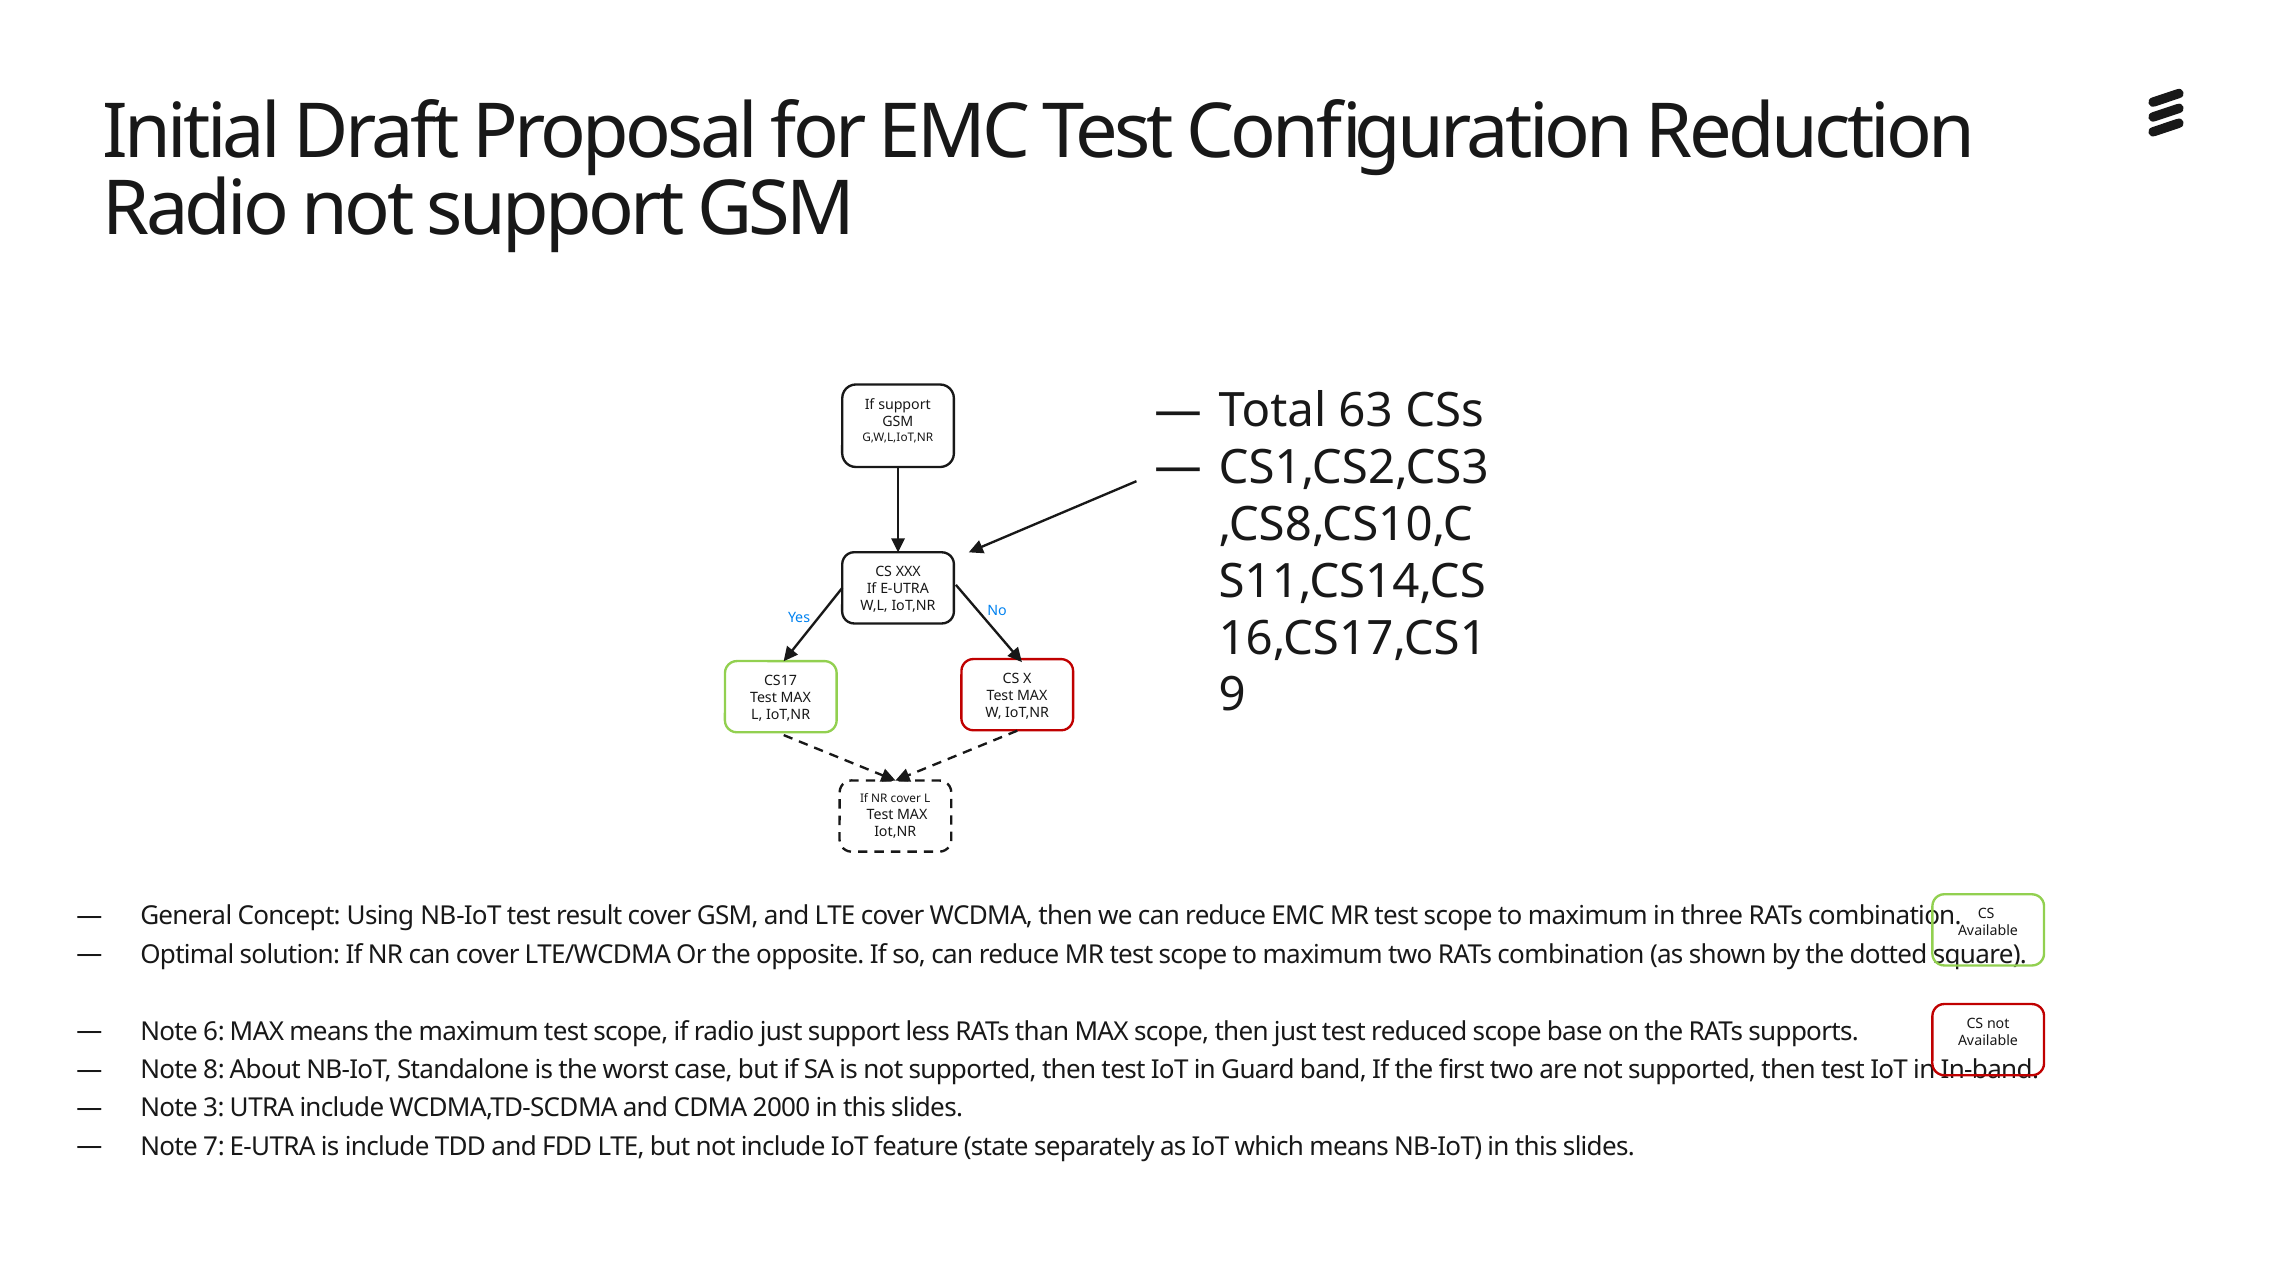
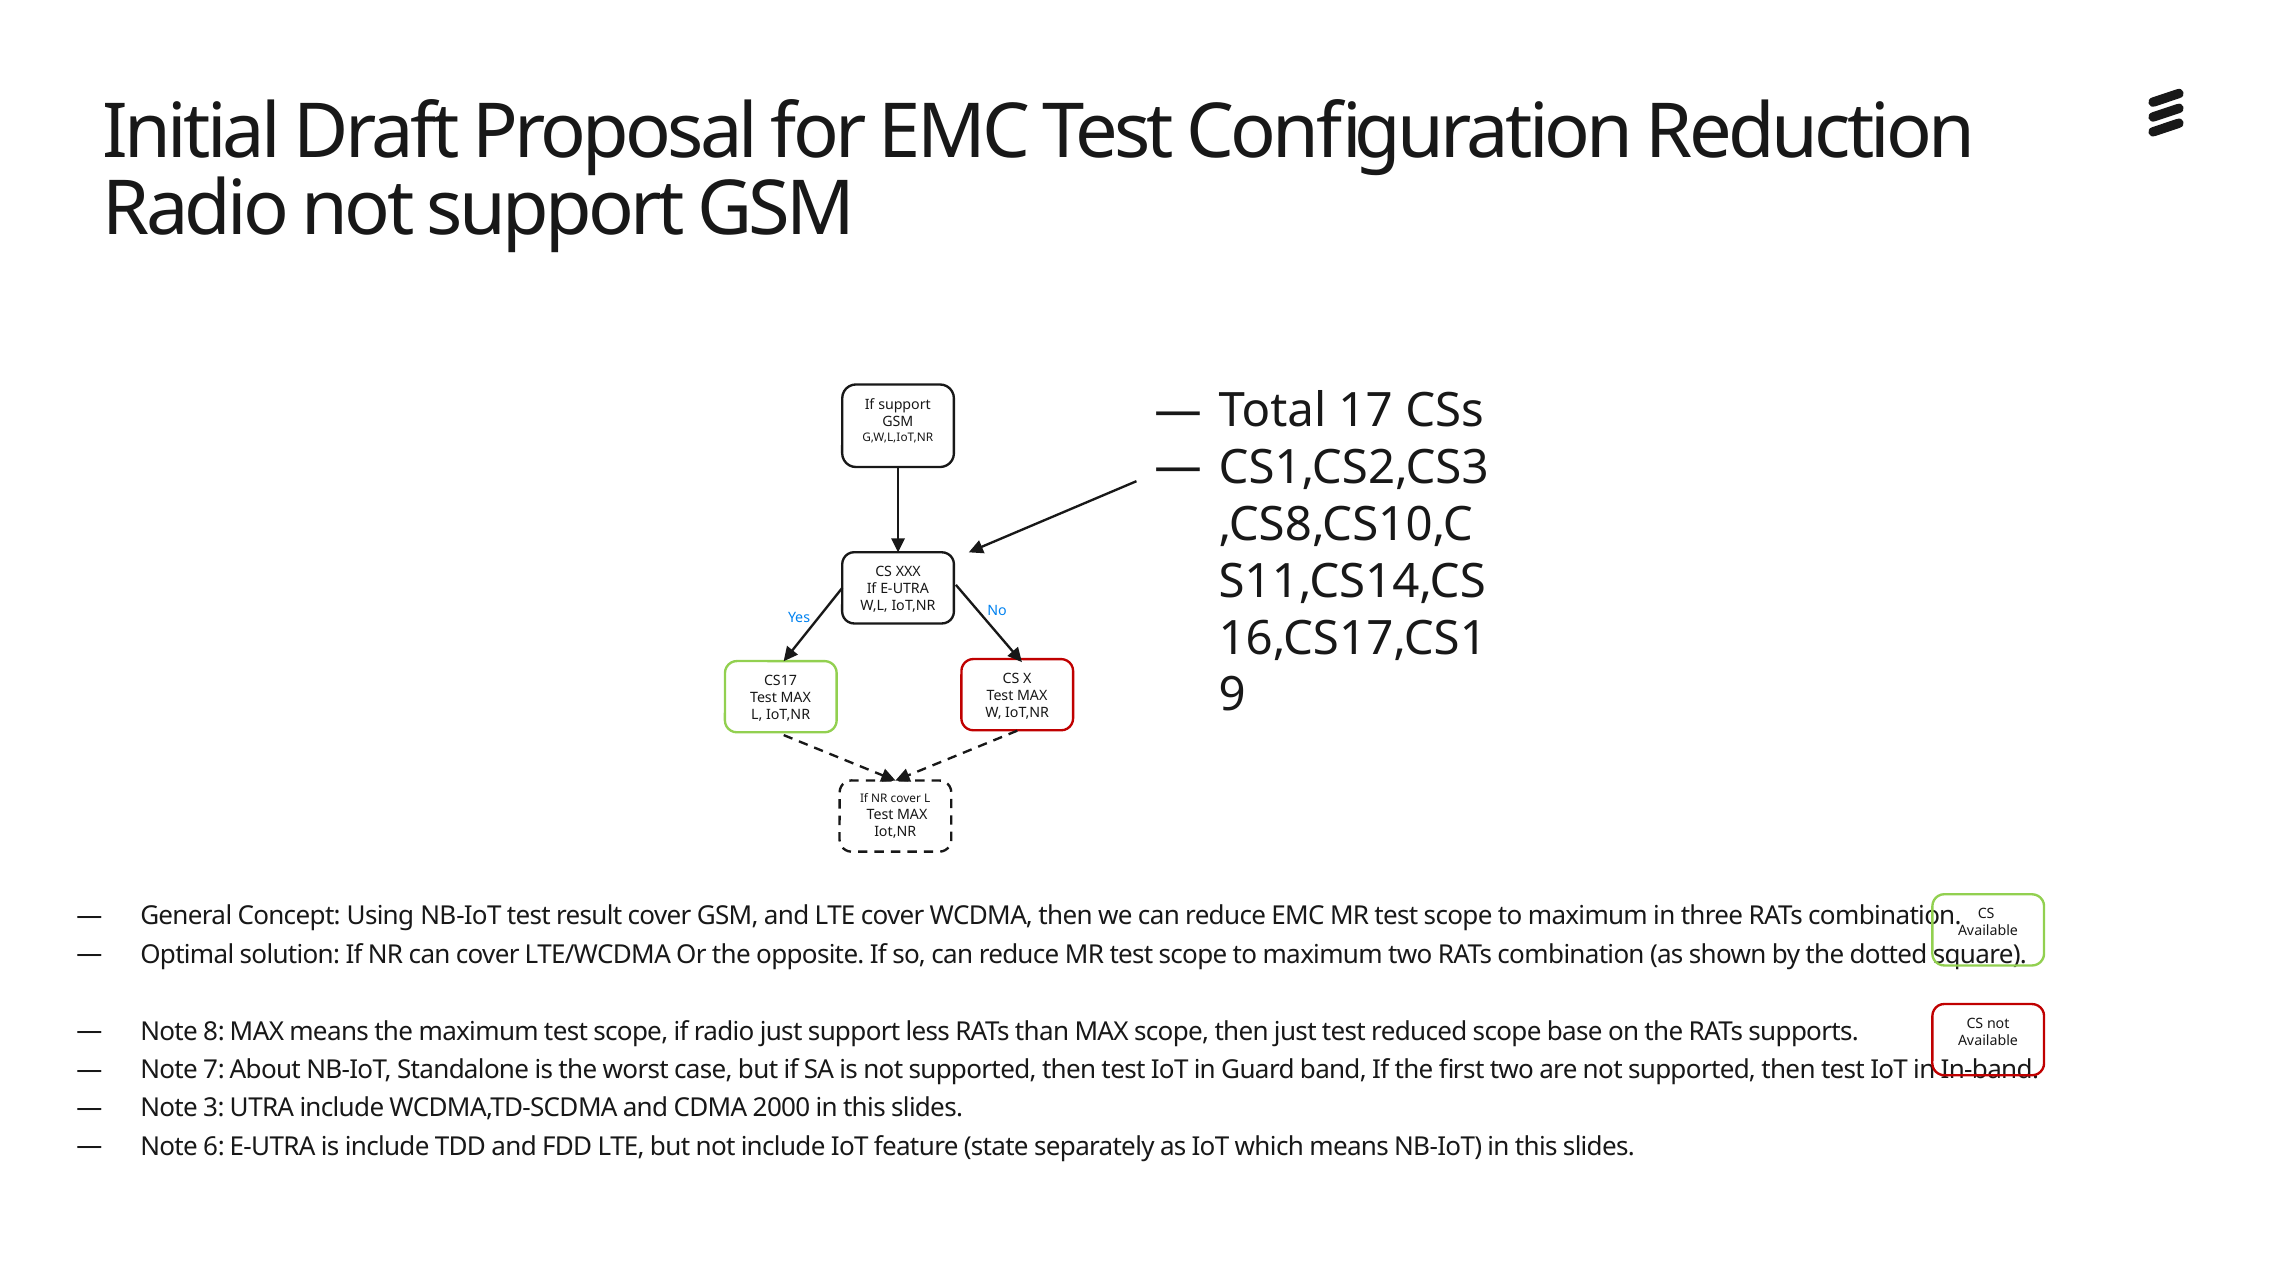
63: 63 -> 17
6: 6 -> 8
8: 8 -> 7
7: 7 -> 6
